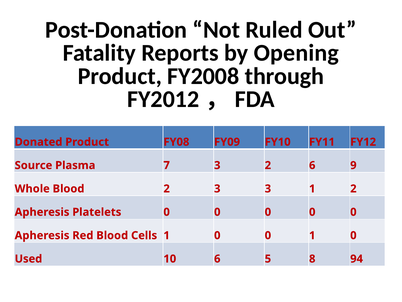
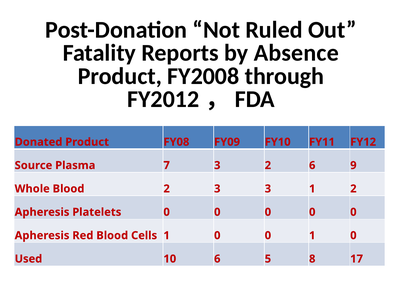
Opening: Opening -> Absence
94: 94 -> 17
